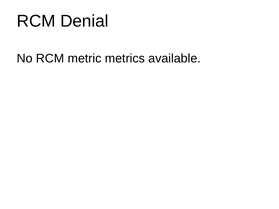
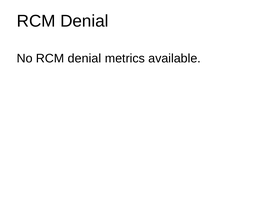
No RCM metric: metric -> denial
